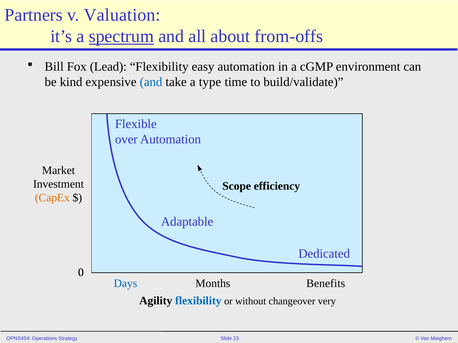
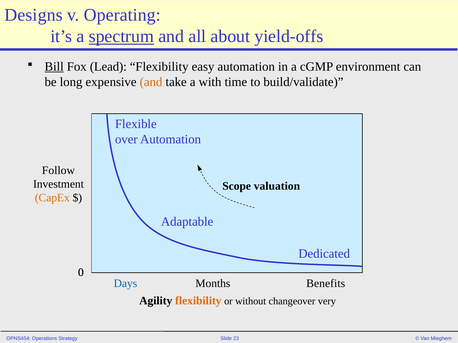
Partners: Partners -> Designs
Valuation: Valuation -> Operating
from-offs: from-offs -> yield-offs
Bill underline: none -> present
kind: kind -> long
and at (151, 82) colour: blue -> orange
type: type -> with
Market: Market -> Follow
efficiency: efficiency -> valuation
flexibility at (198, 301) colour: blue -> orange
